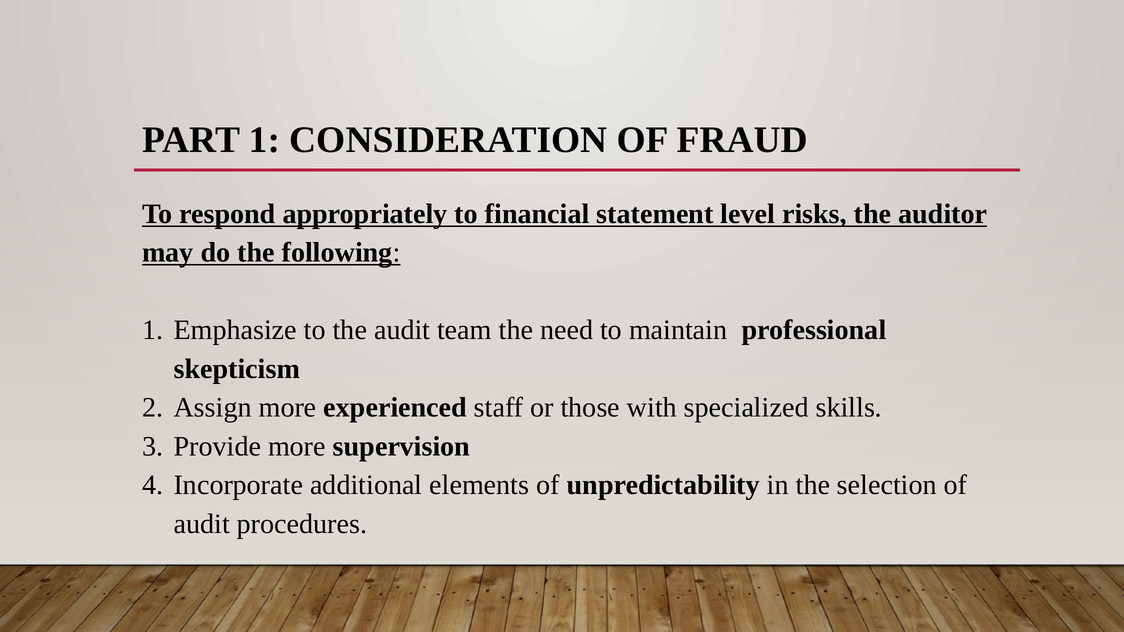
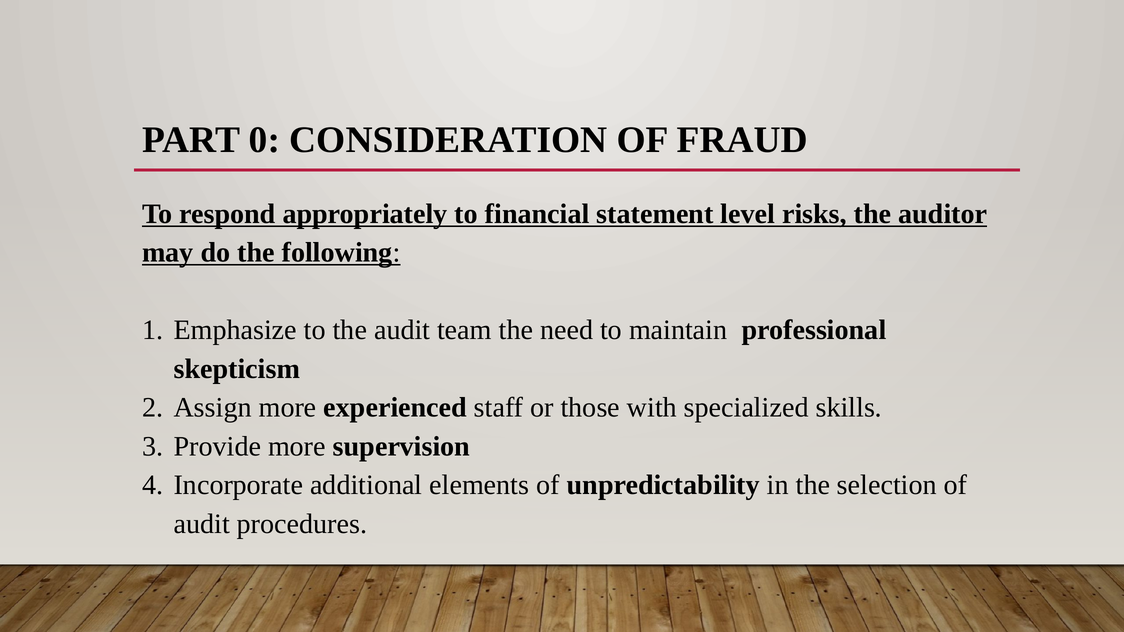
PART 1: 1 -> 0
